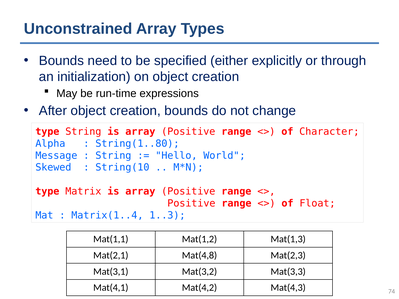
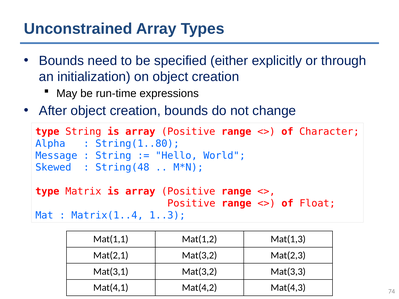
String(10: String(10 -> String(48
Mat(2,1 Mat(4,8: Mat(4,8 -> Mat(3,2
